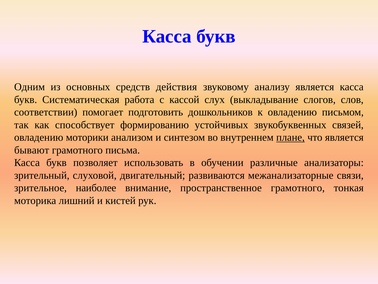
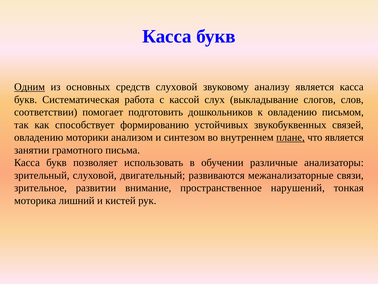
Одним underline: none -> present
средств действия: действия -> слуховой
бывают: бывают -> занятии
наиболее: наиболее -> развитии
пространственное грамотного: грамотного -> нарушений
